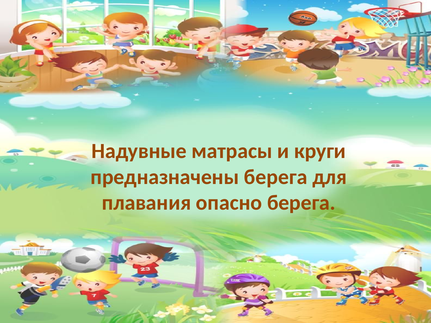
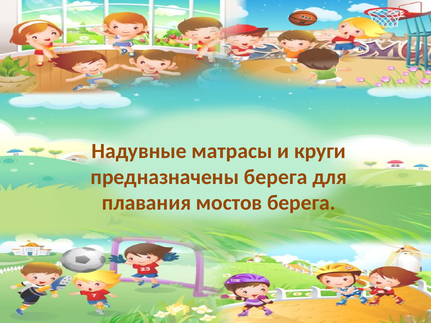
опасно: опасно -> мостов
